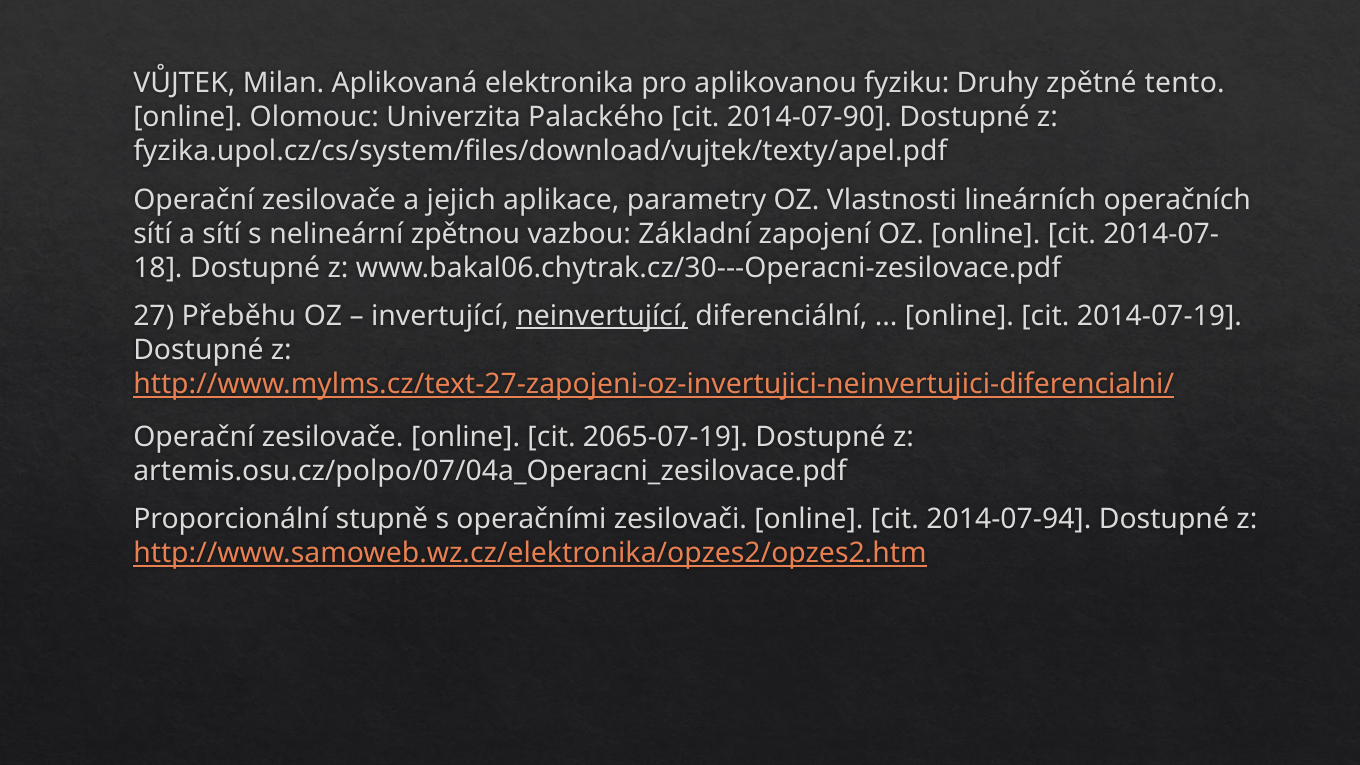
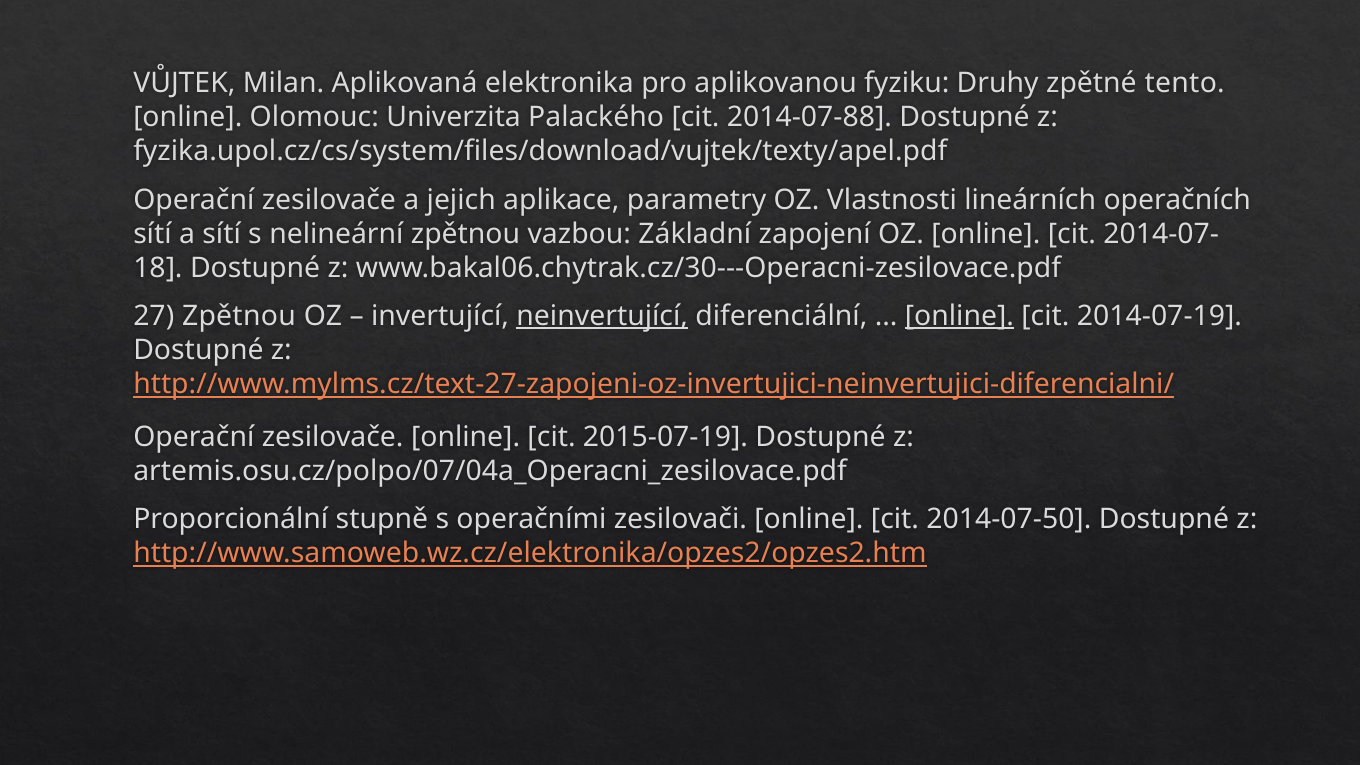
2014-07-90: 2014-07-90 -> 2014-07-88
27 Přeběhu: Přeběhu -> Zpětnou
online at (959, 316) underline: none -> present
2065-07-19: 2065-07-19 -> 2015-07-19
2014-07-94: 2014-07-94 -> 2014-07-50
